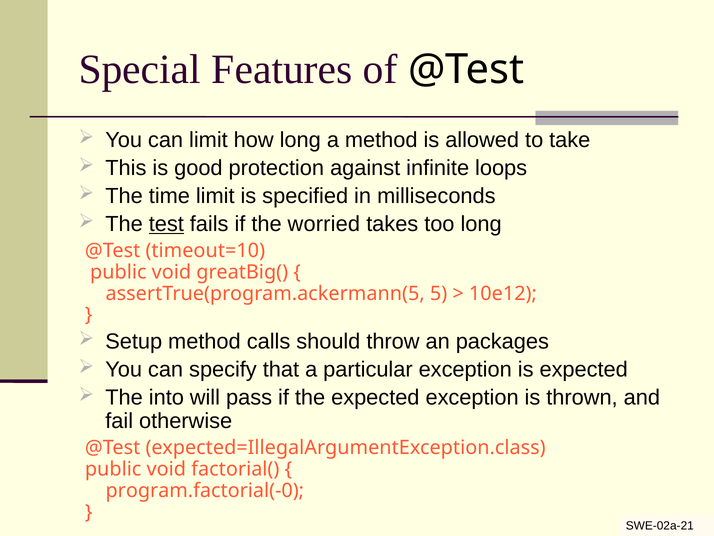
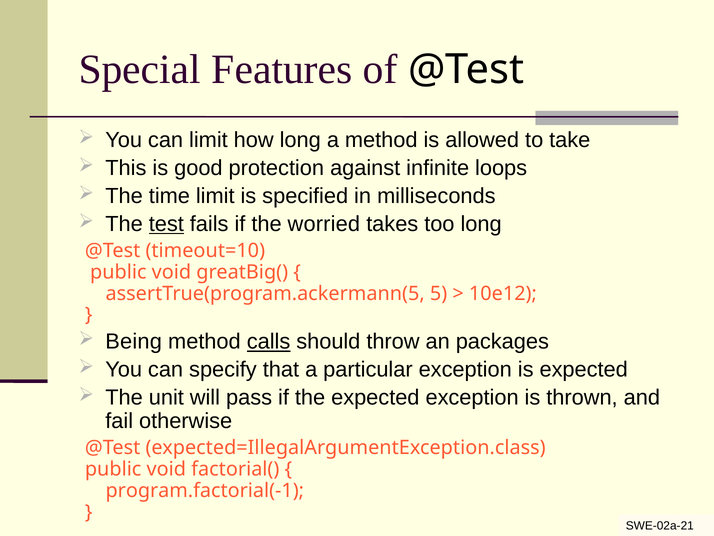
Setup: Setup -> Being
calls underline: none -> present
into: into -> unit
program.factorial(-0: program.factorial(-0 -> program.factorial(-1
